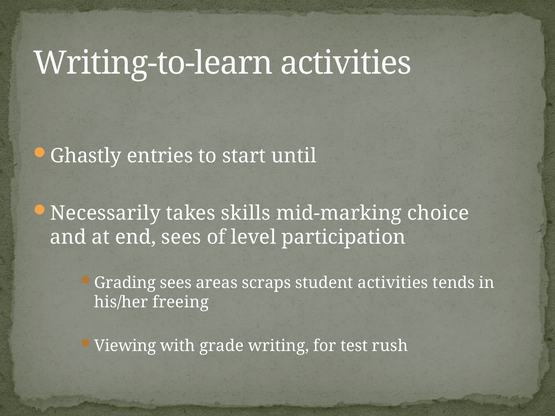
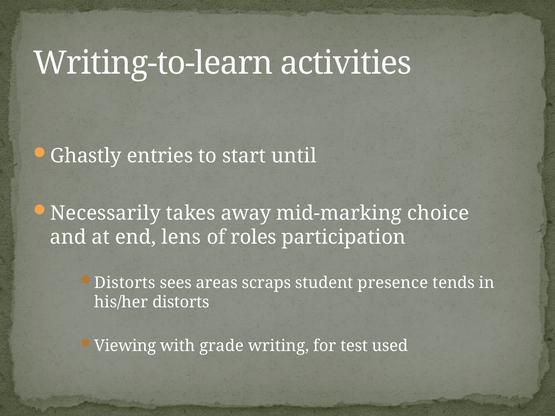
skills: skills -> away
end sees: sees -> lens
level: level -> roles
Grading at (125, 283): Grading -> Distorts
student activities: activities -> presence
his/her freeing: freeing -> distorts
rush: rush -> used
